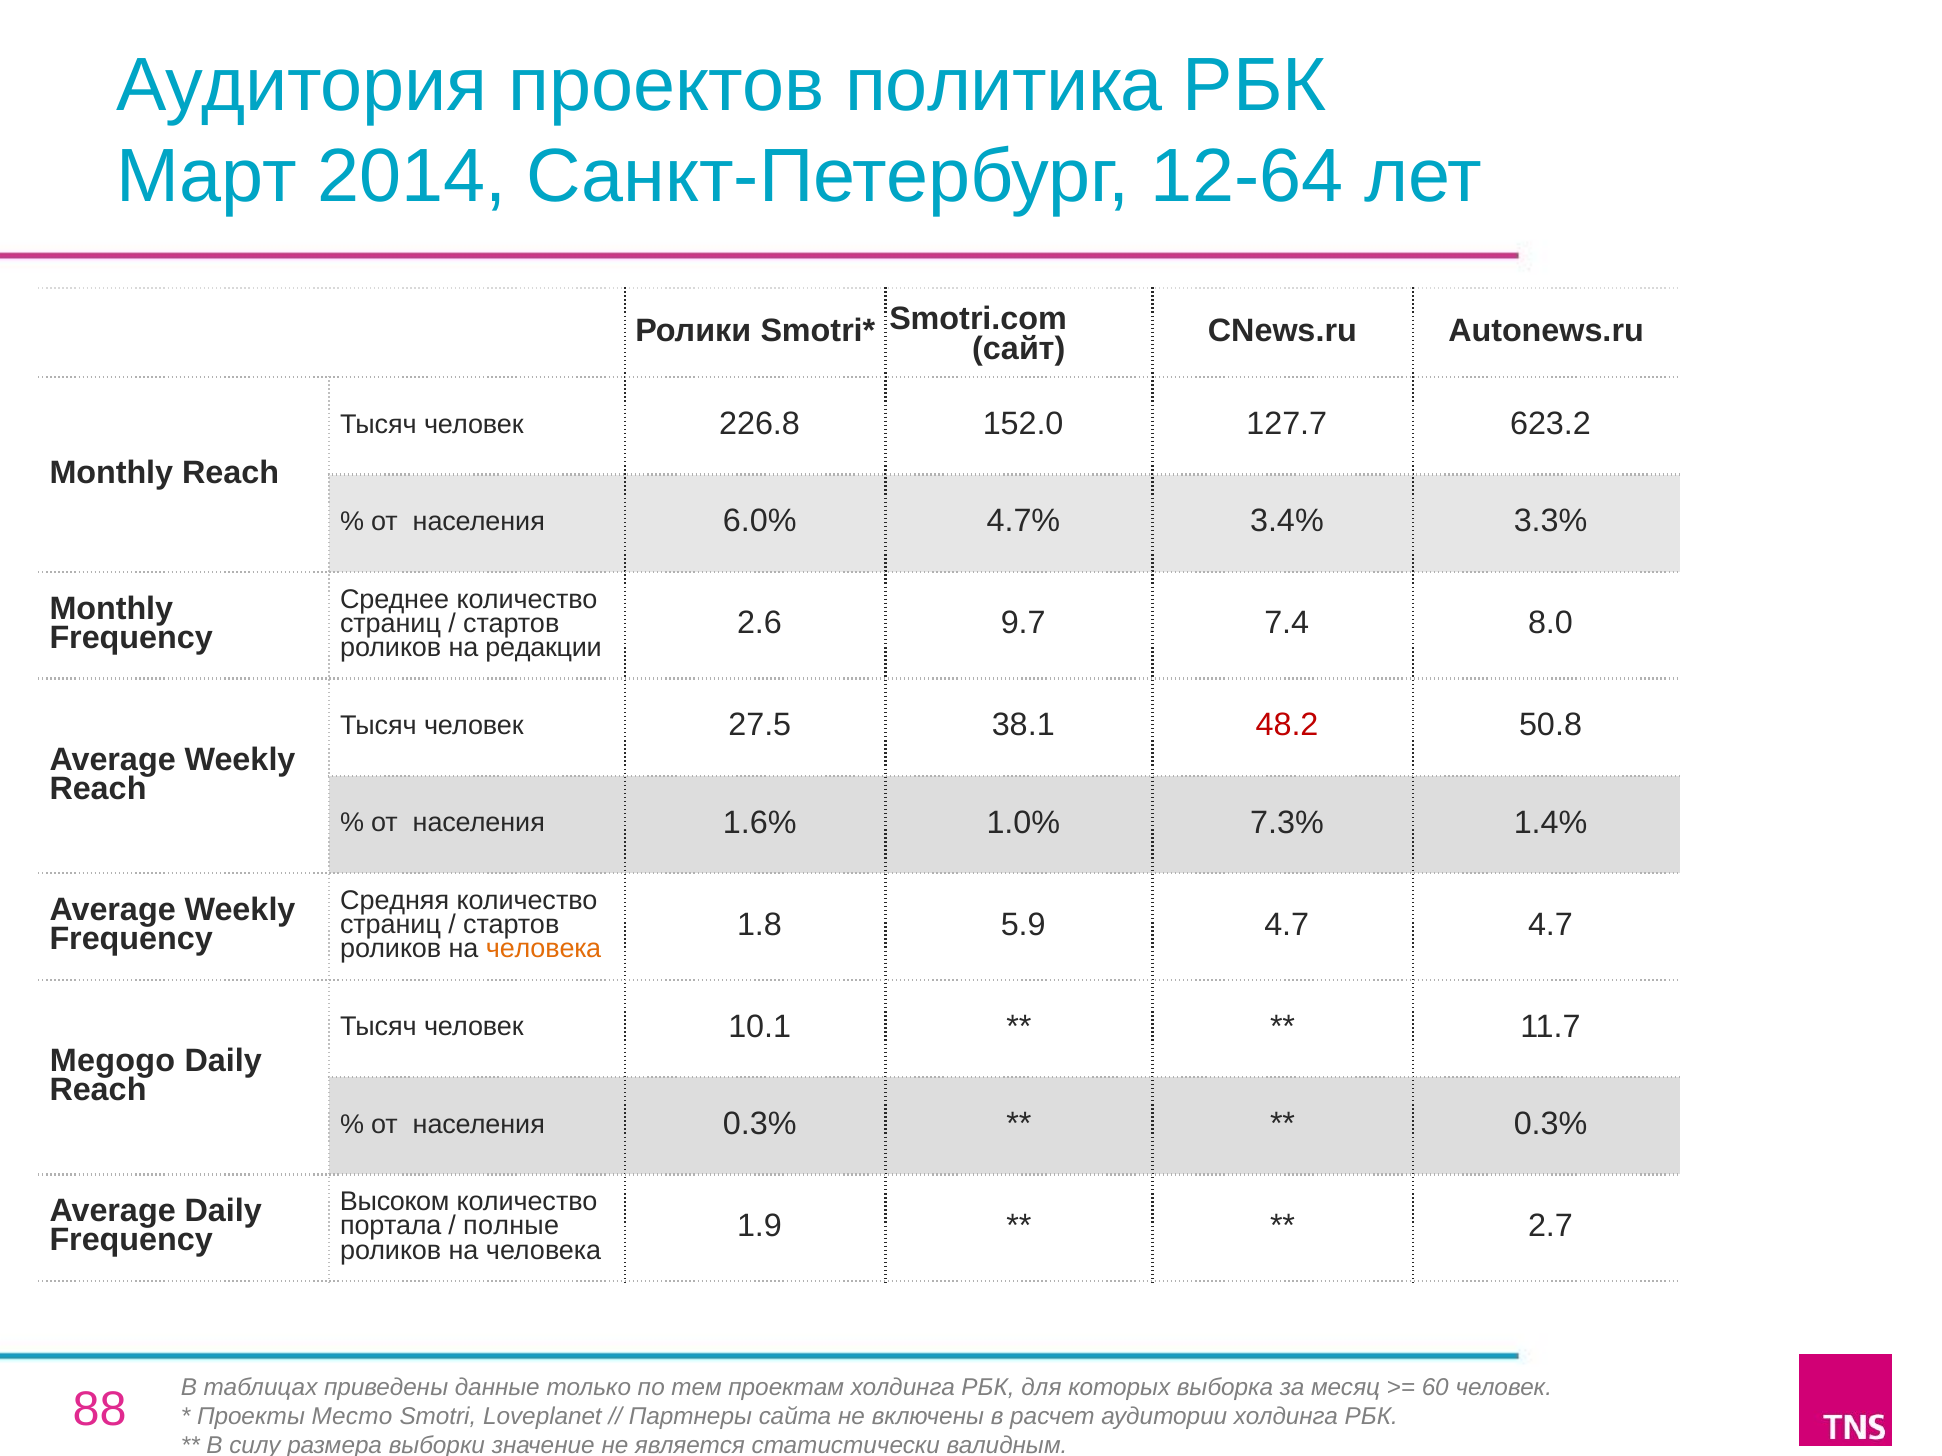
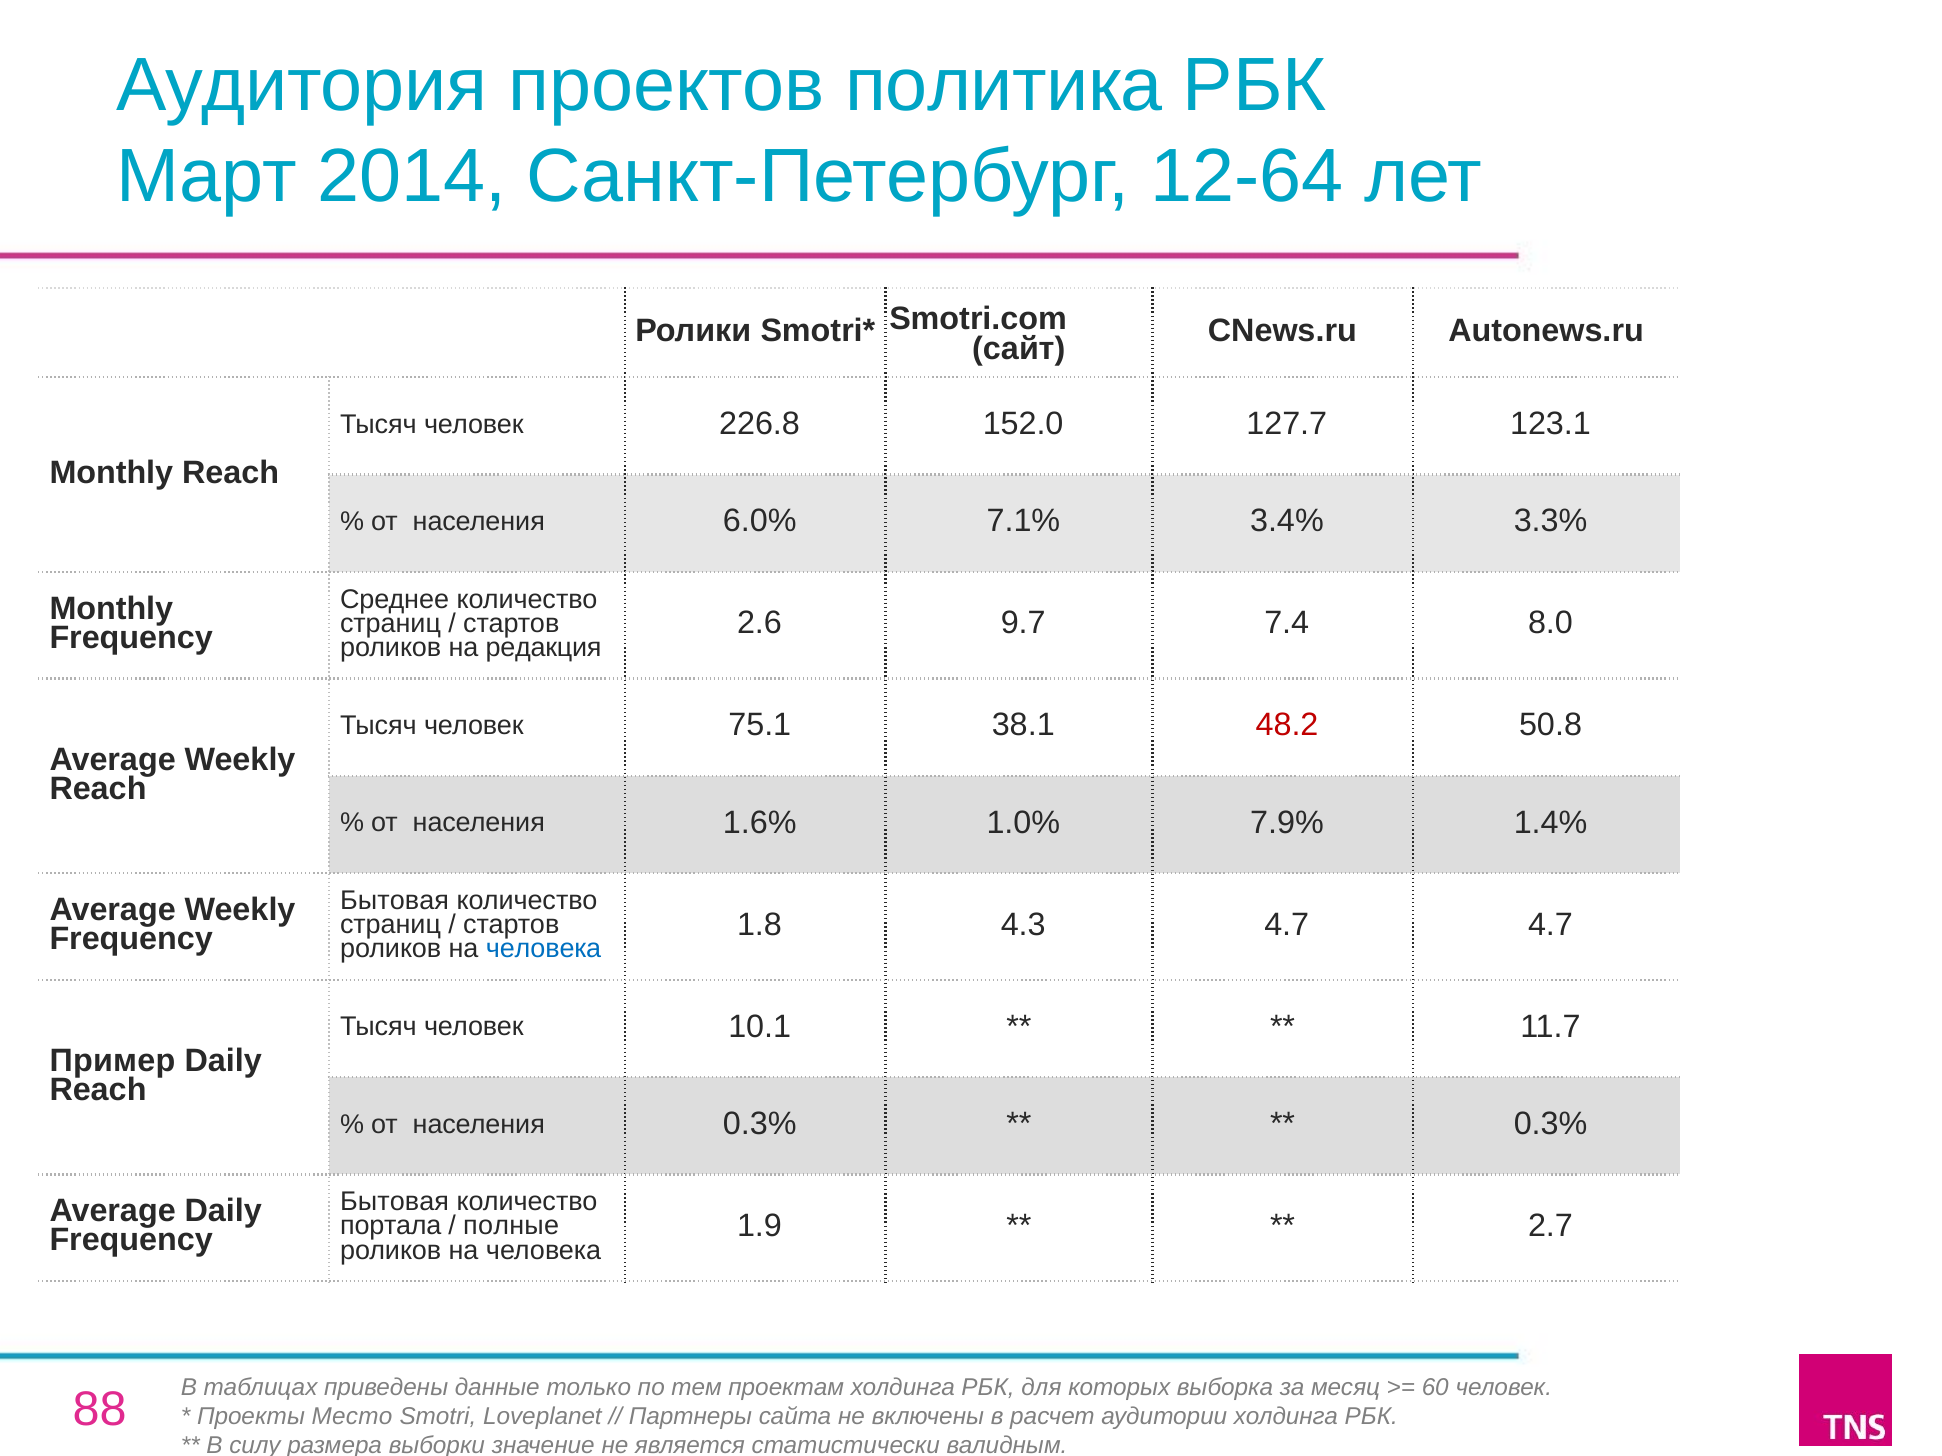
623.2: 623.2 -> 123.1
4.7%: 4.7% -> 7.1%
редакции: редакции -> редакция
27.5: 27.5 -> 75.1
7.3%: 7.3% -> 7.9%
Средняя at (395, 901): Средняя -> Бытовая
5.9: 5.9 -> 4.3
человека at (543, 949) colour: orange -> blue
Megogo: Megogo -> Пример
Высоком at (395, 1202): Высоком -> Бытовая
